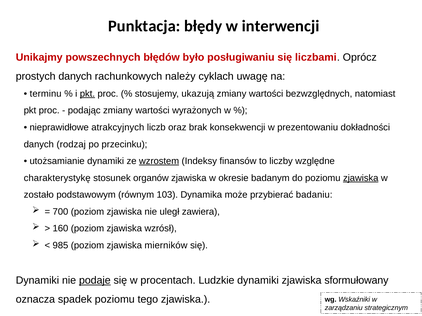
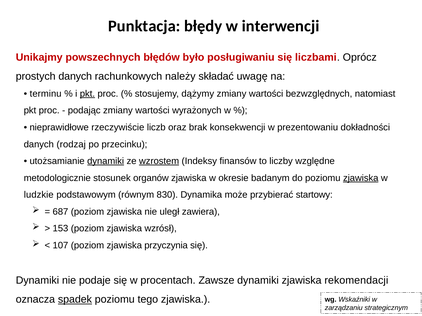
cyklach: cyklach -> składać
ukazują: ukazują -> dążymy
atrakcyjnych: atrakcyjnych -> rzeczywiście
dynamiki at (106, 161) underline: none -> present
charakterystykę: charakterystykę -> metodologicznie
zostało: zostało -> ludzkie
103: 103 -> 830
badaniu: badaniu -> startowy
700: 700 -> 687
160: 160 -> 153
985: 985 -> 107
mierników: mierników -> przyczynia
podaje underline: present -> none
Ludzkie: Ludzkie -> Zawsze
sformułowany: sformułowany -> rekomendacji
spadek underline: none -> present
